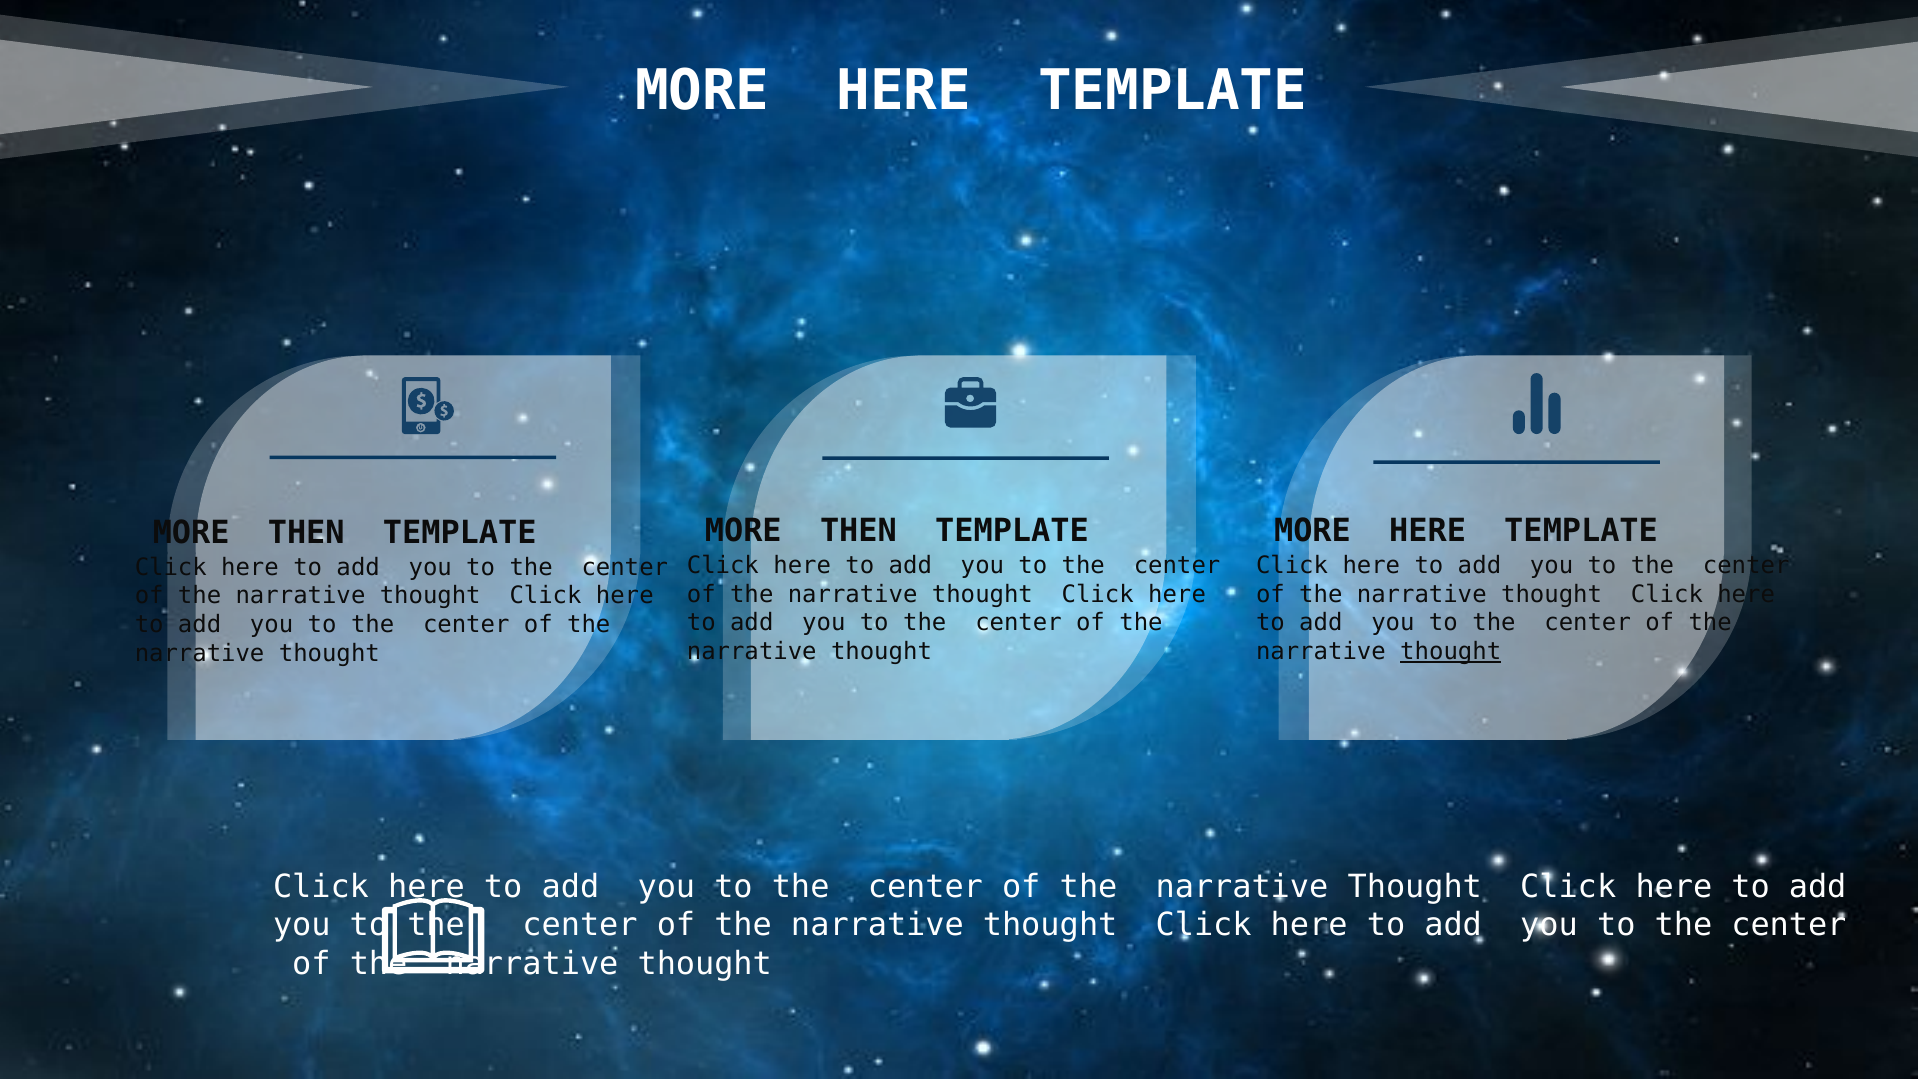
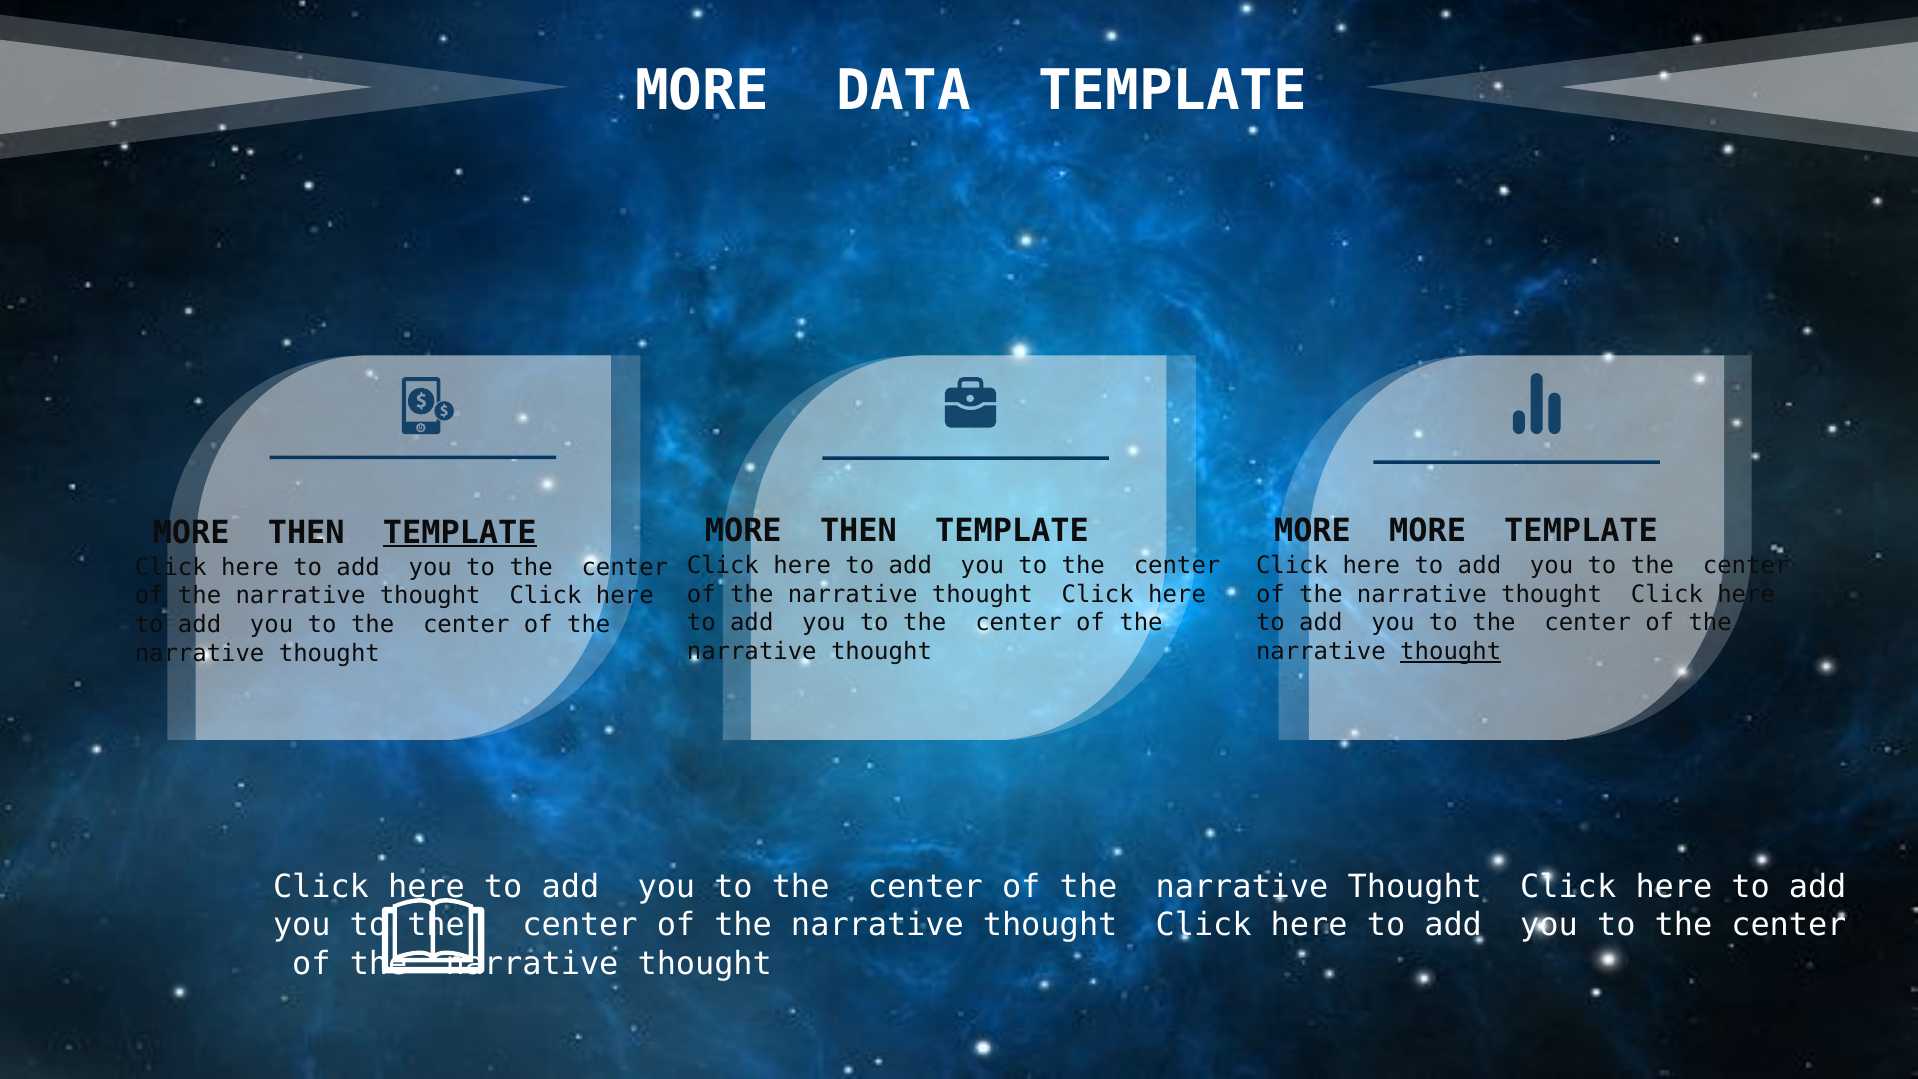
HERE at (904, 92): HERE -> DATA
HERE at (1428, 531): HERE -> MORE
TEMPLATE at (460, 532) underline: none -> present
